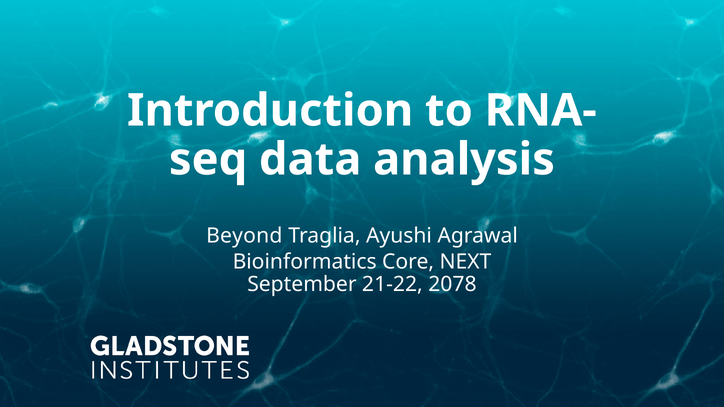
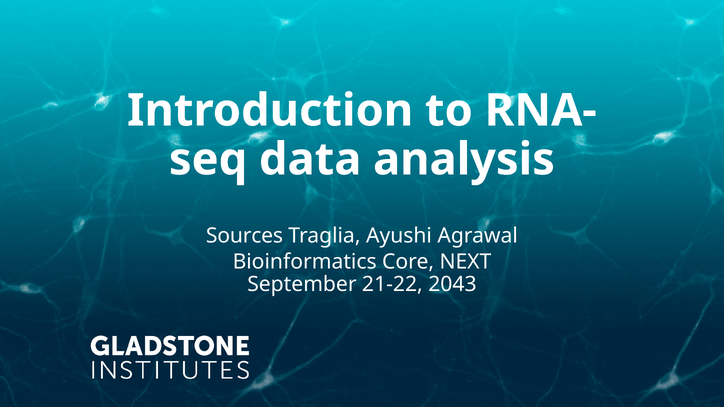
Beyond: Beyond -> Sources
2078: 2078 -> 2043
